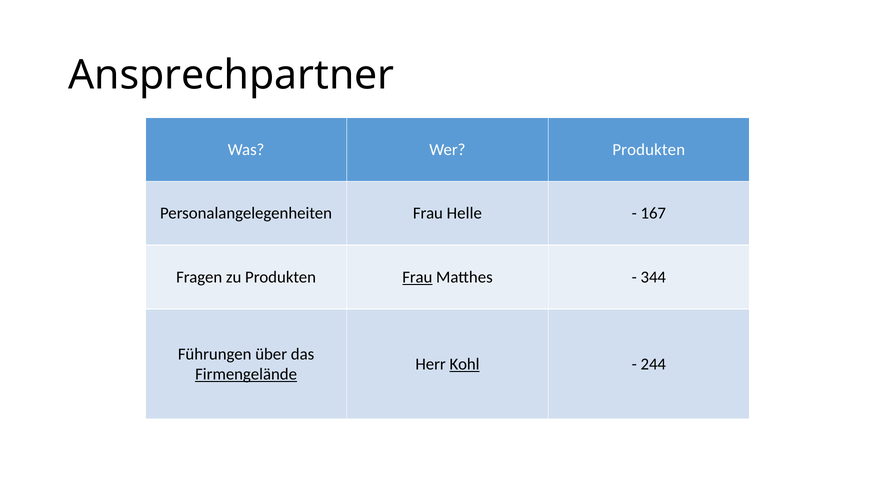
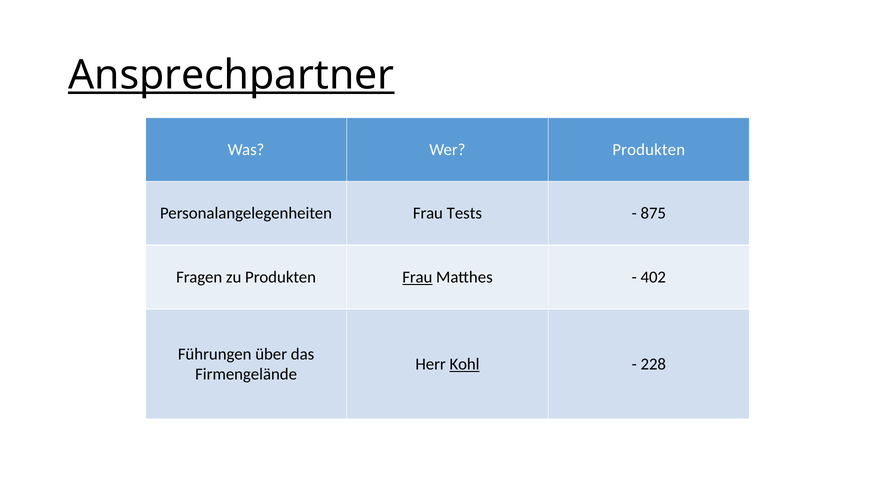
Ansprechpartner underline: none -> present
Helle: Helle -> Tests
167: 167 -> 875
344: 344 -> 402
244: 244 -> 228
Firmengelände underline: present -> none
